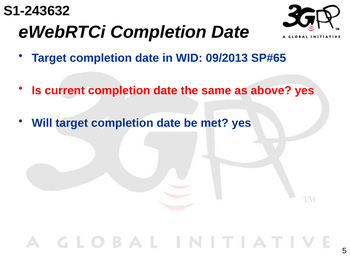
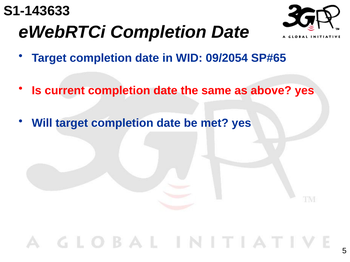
S1-243632: S1-243632 -> S1-143633
09/2013: 09/2013 -> 09/2054
